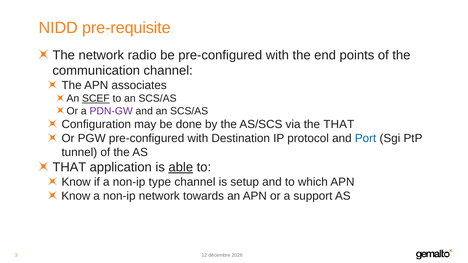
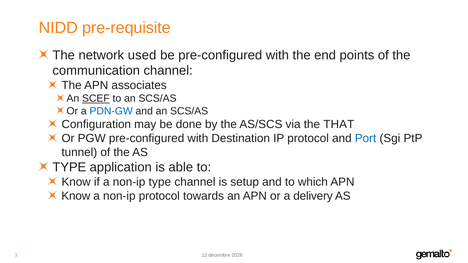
radio: radio -> used
PDN-GW colour: purple -> blue
THAT at (69, 167): THAT -> TYPE
able underline: present -> none
non-ip network: network -> protocol
support: support -> delivery
